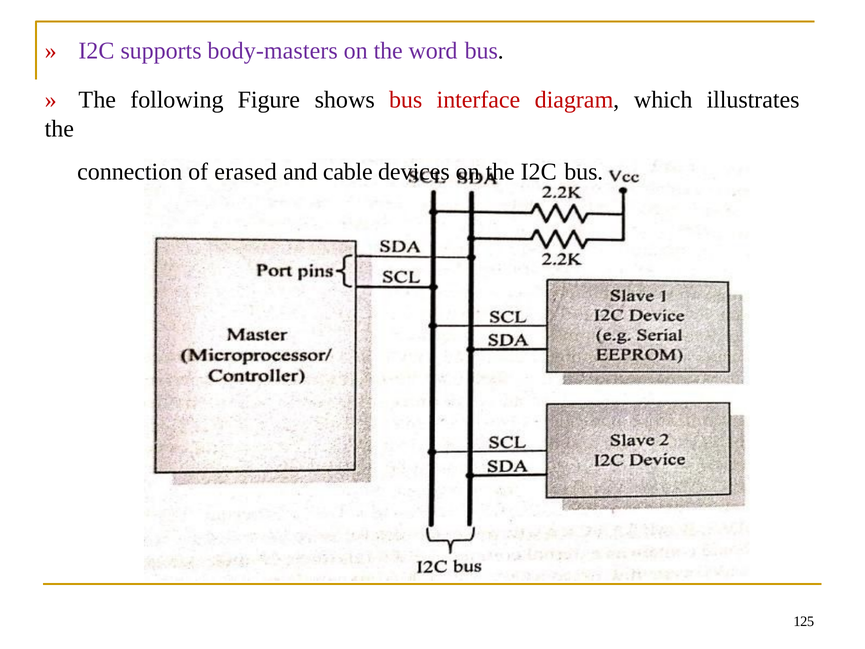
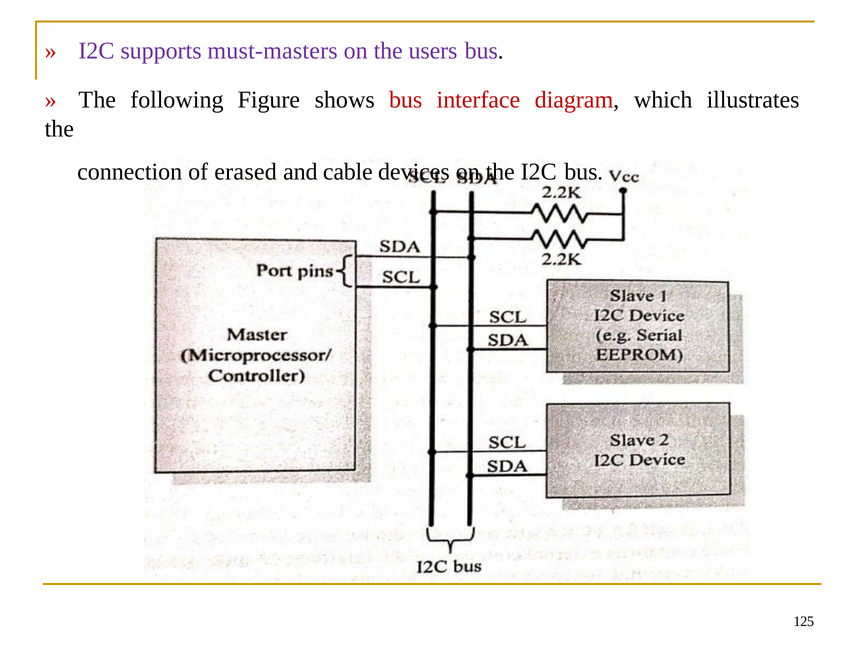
body-masters: body-masters -> must-masters
word: word -> users
